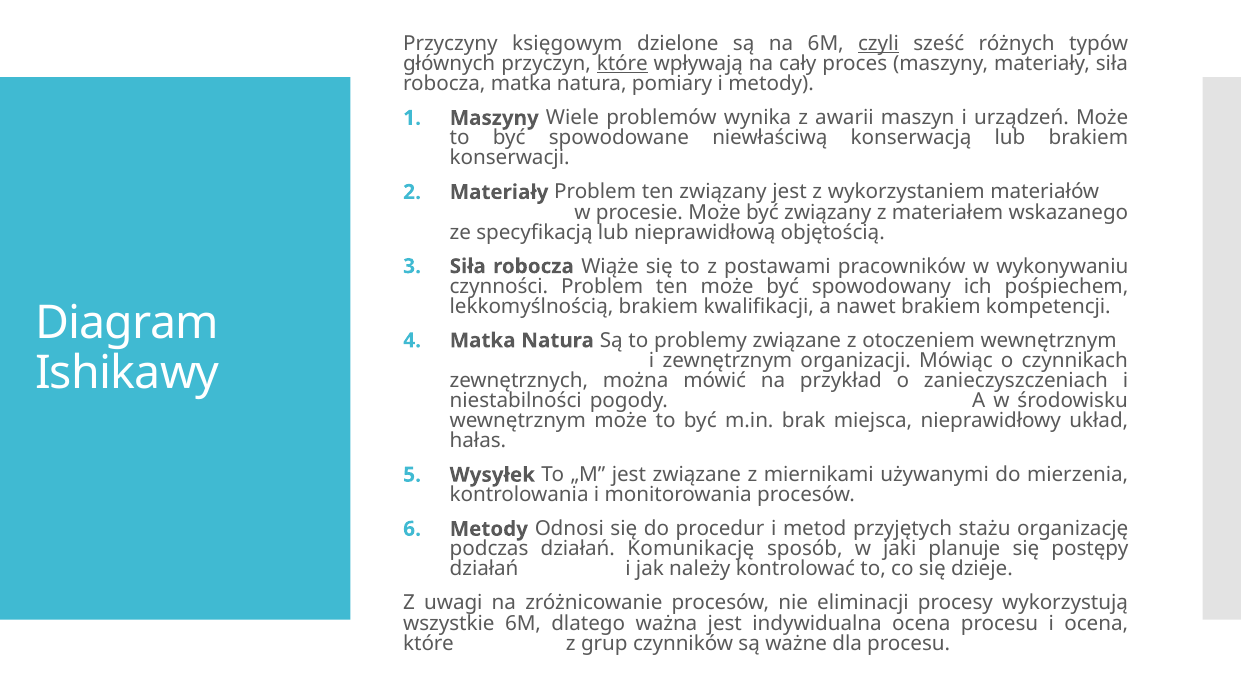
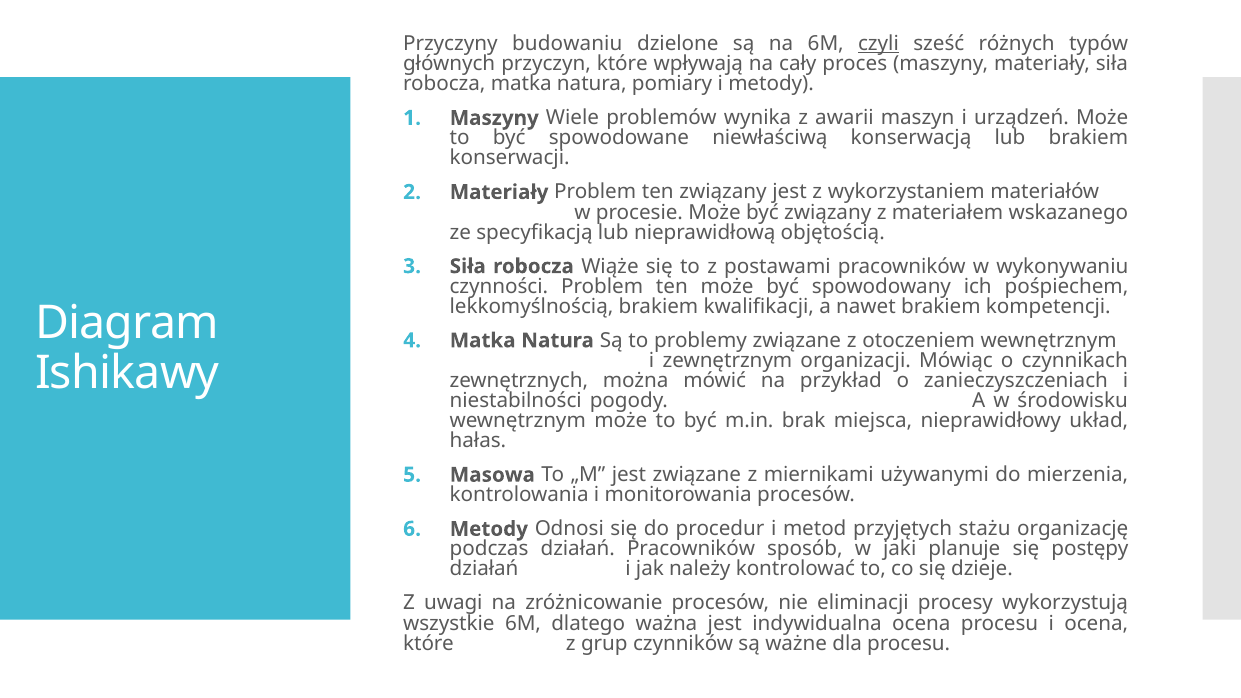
księgowym: księgowym -> budowaniu
które at (622, 64) underline: present -> none
Wysyłek: Wysyłek -> Masowa
działań Komunikację: Komunikację -> Pracowników
